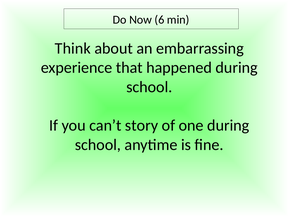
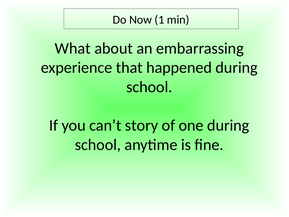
6: 6 -> 1
Think: Think -> What
